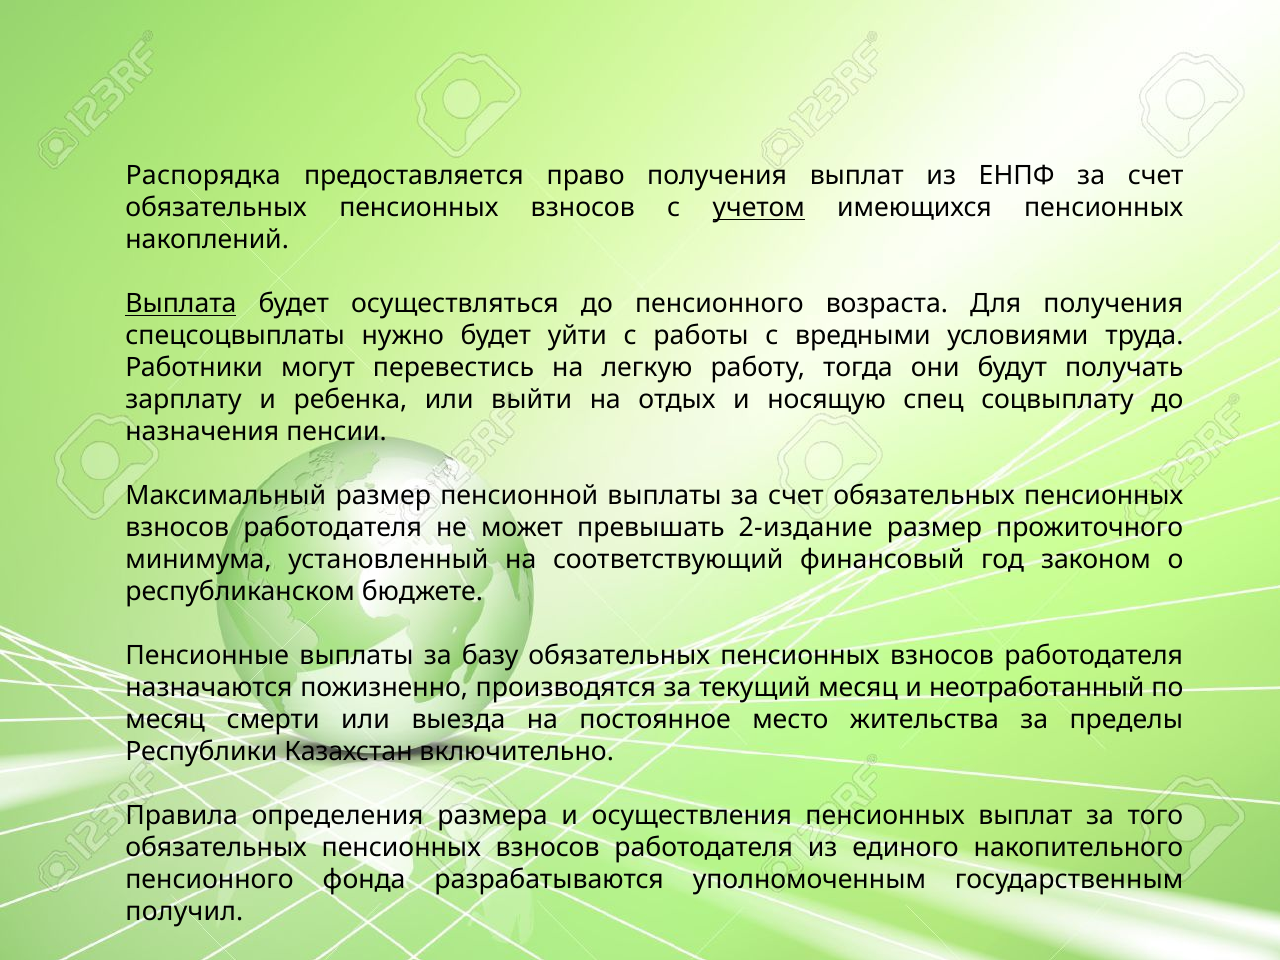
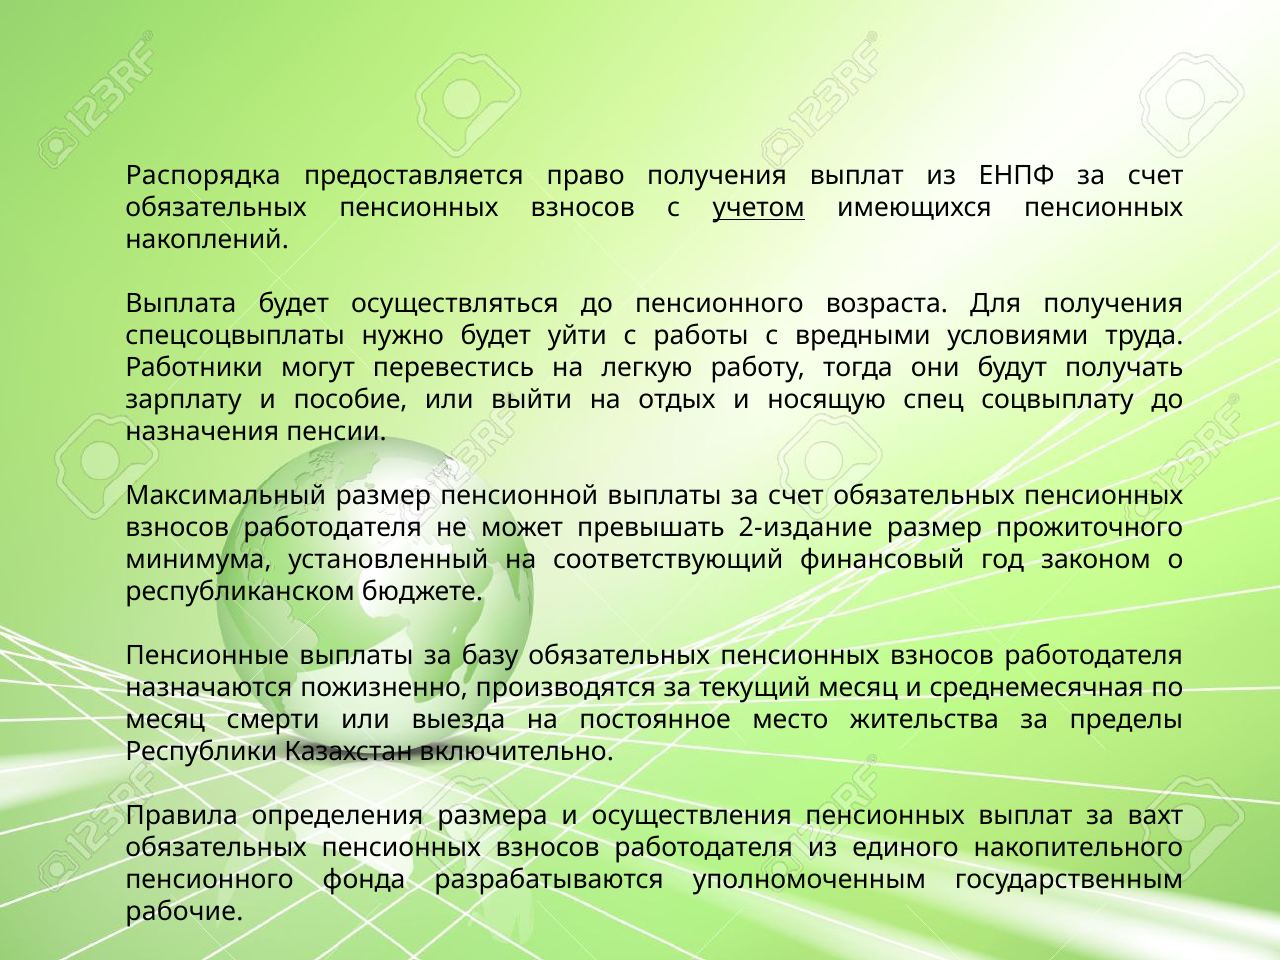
Выплата underline: present -> none
ребенка: ребенка -> пособие
неотработанный: неотработанный -> среднемесячная
того: того -> вахт
получил: получил -> рабочие
